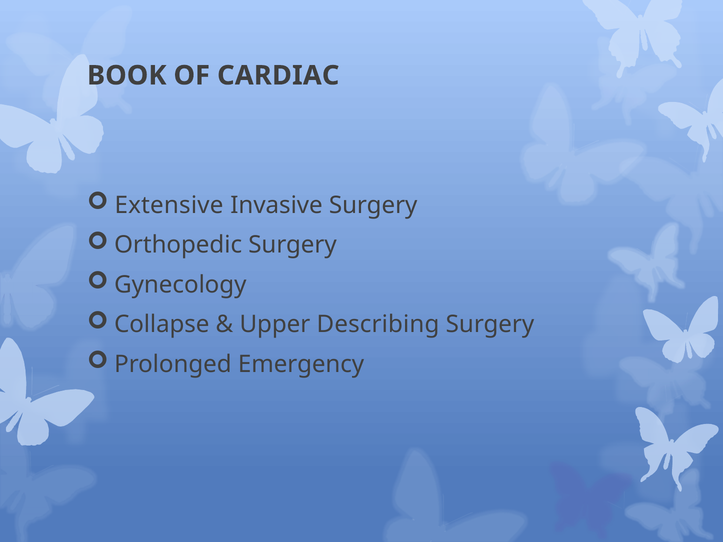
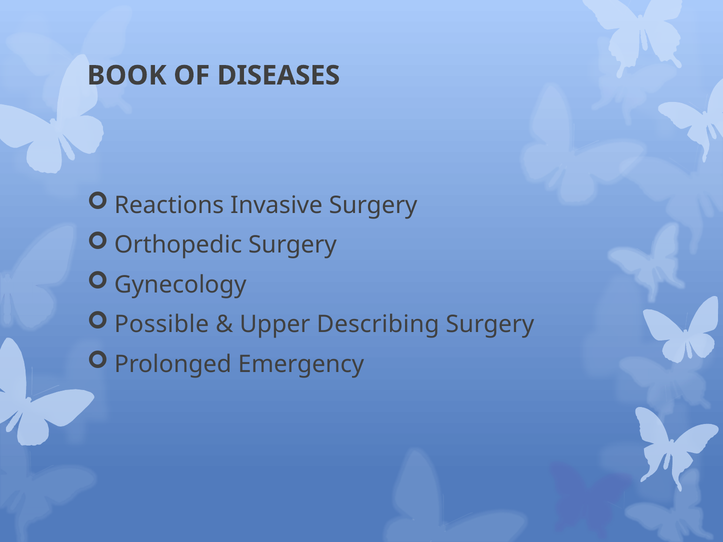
CARDIAC: CARDIAC -> DISEASES
Extensive: Extensive -> Reactions
Collapse: Collapse -> Possible
